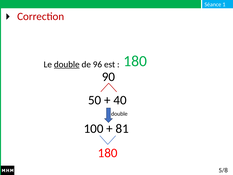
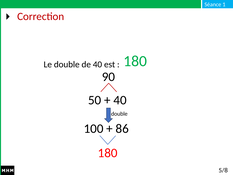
double at (67, 64) underline: present -> none
de 96: 96 -> 40
81: 81 -> 86
